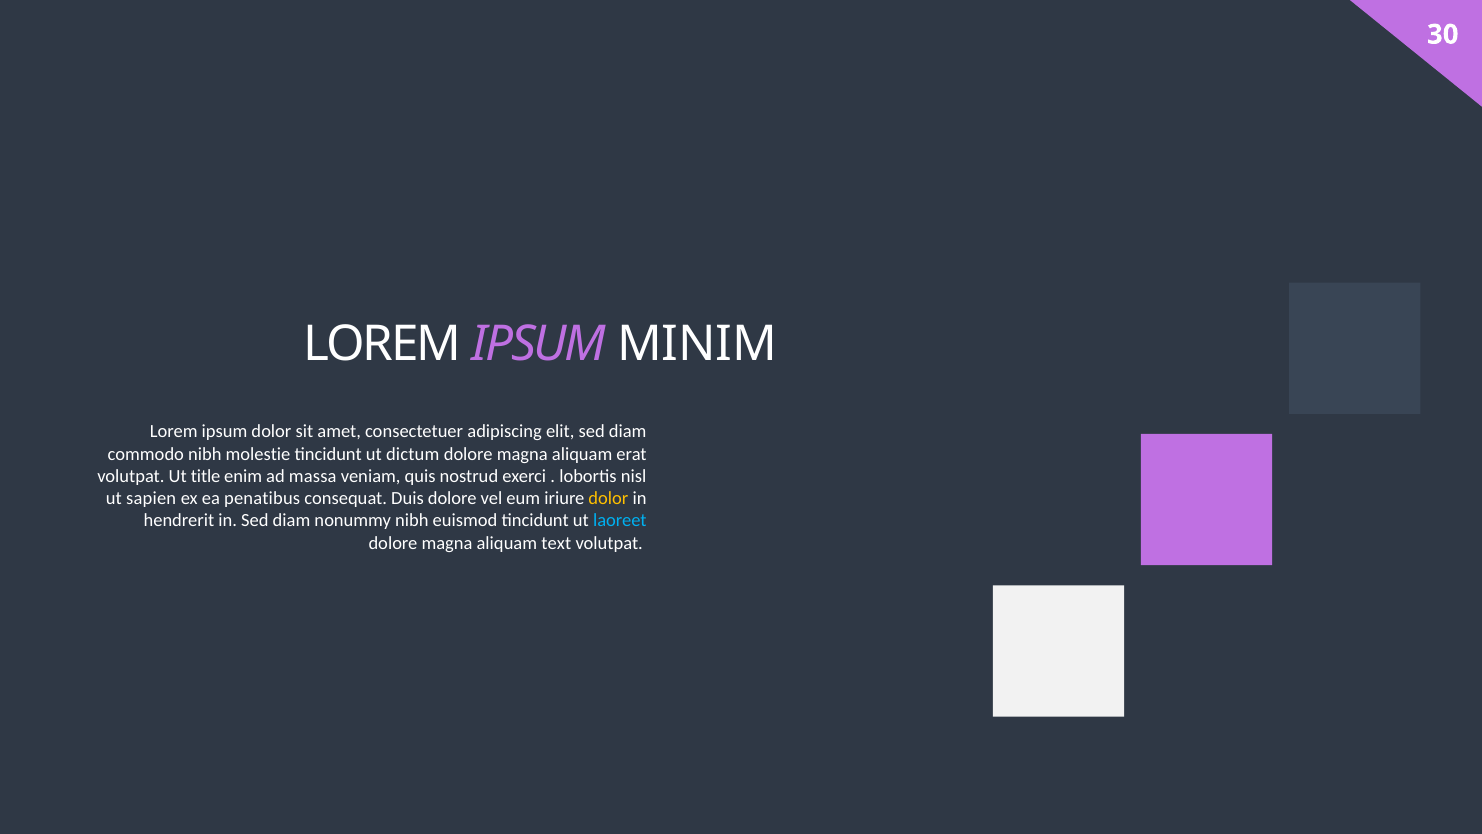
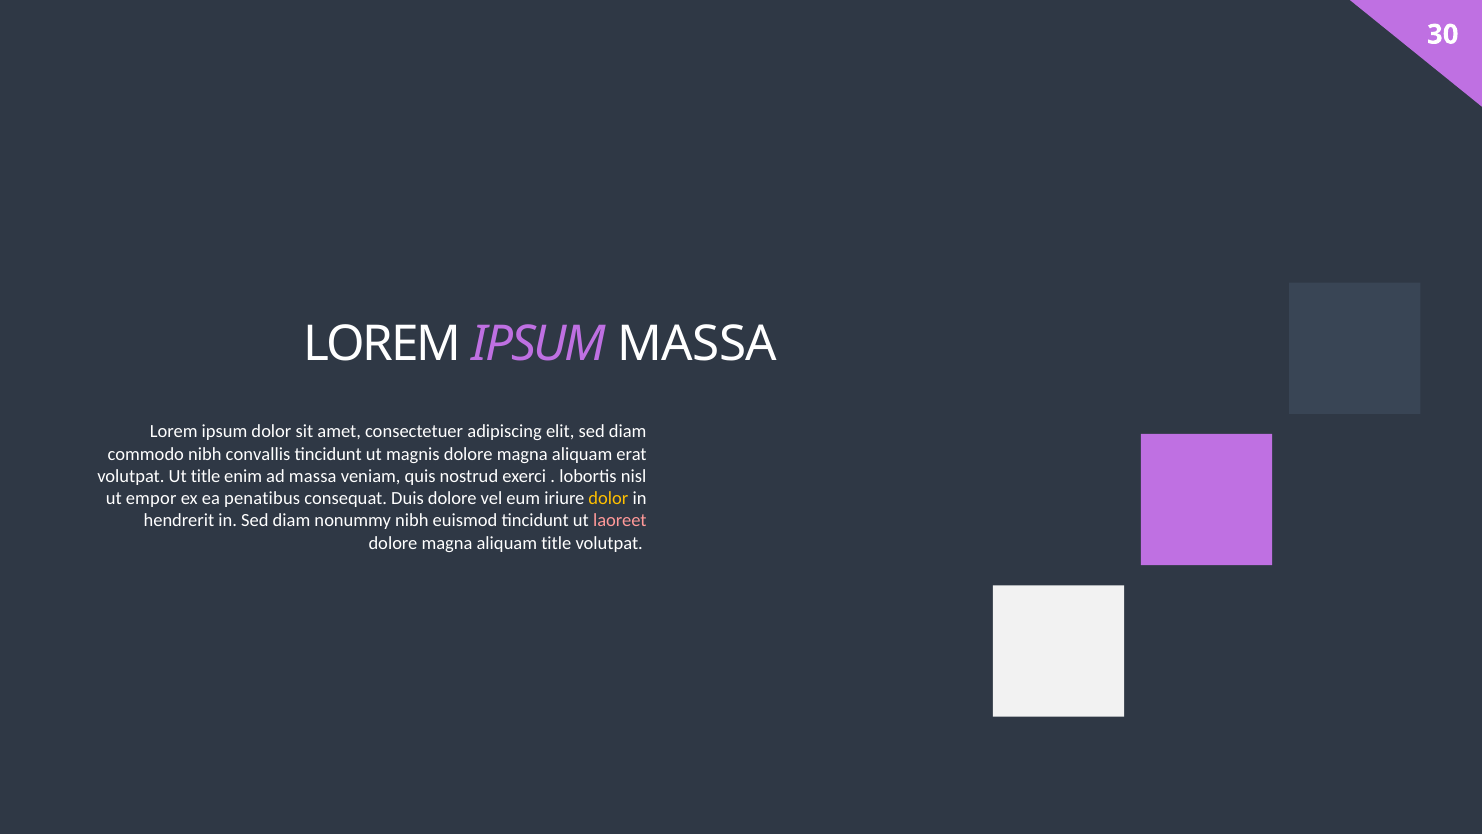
IPSUM MINIM: MINIM -> MASSA
molestie: molestie -> convallis
dictum: dictum -> magnis
sapien: sapien -> empor
laoreet colour: light blue -> pink
aliquam text: text -> title
